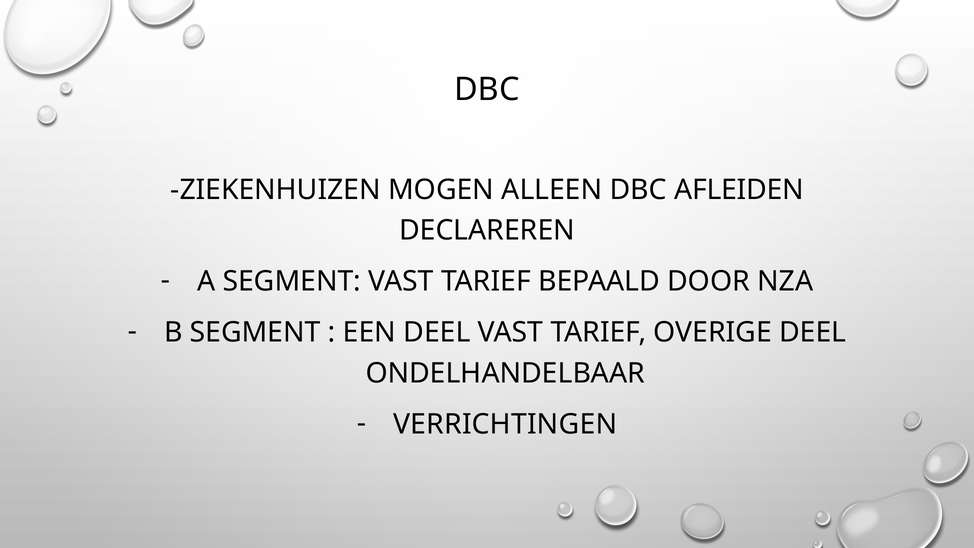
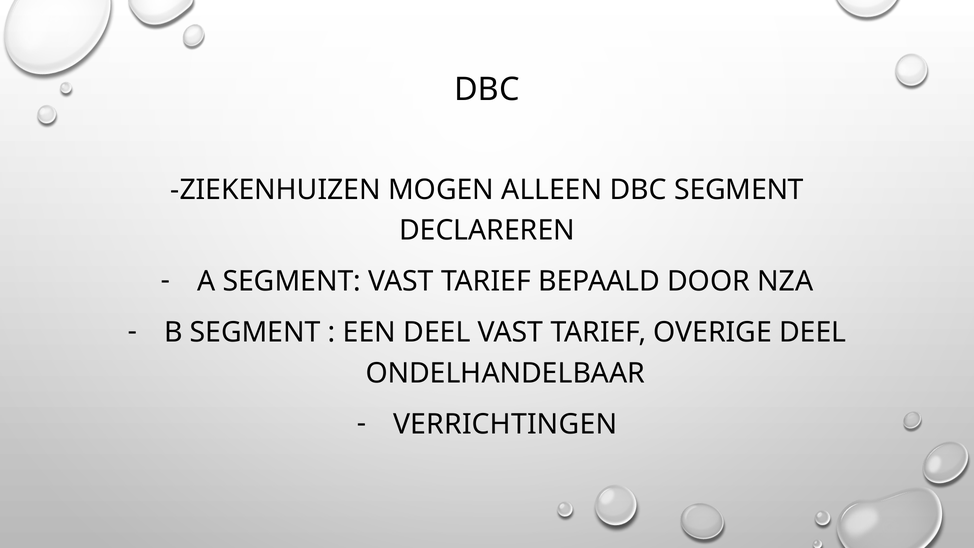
DBC AFLEIDEN: AFLEIDEN -> SEGMENT
